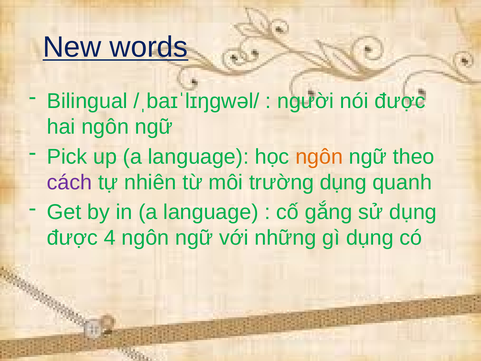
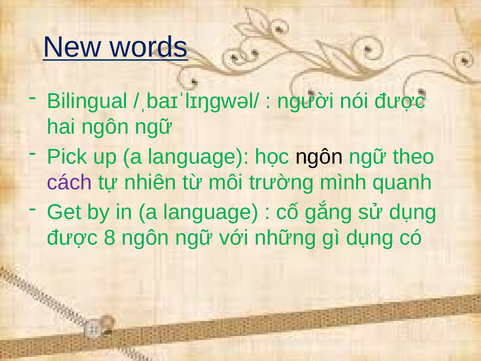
ngôn at (319, 157) colour: orange -> black
trường dụng: dụng -> mình
4: 4 -> 8
